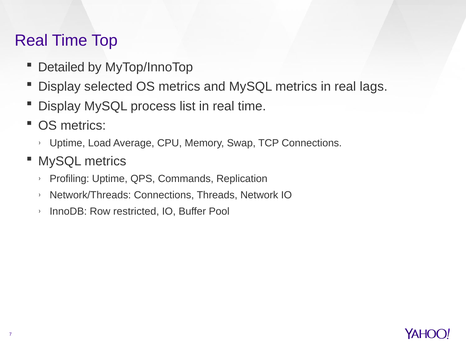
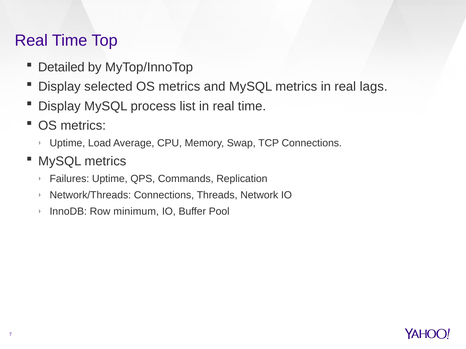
Profiling: Profiling -> Failures
restricted: restricted -> minimum
